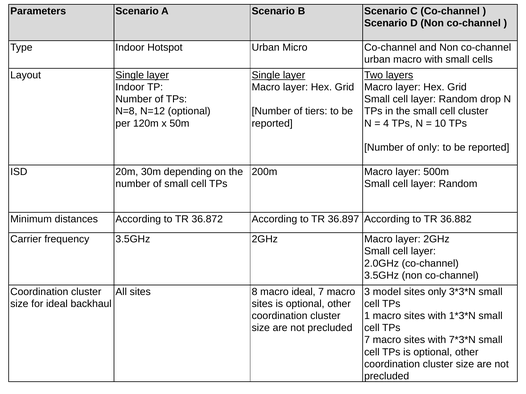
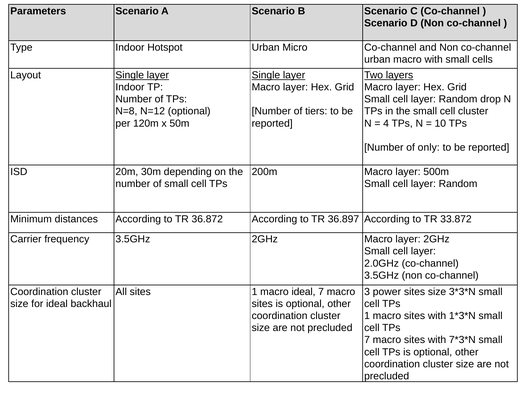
36.882: 36.882 -> 33.872
sites 8: 8 -> 1
model: model -> power
sites only: only -> size
